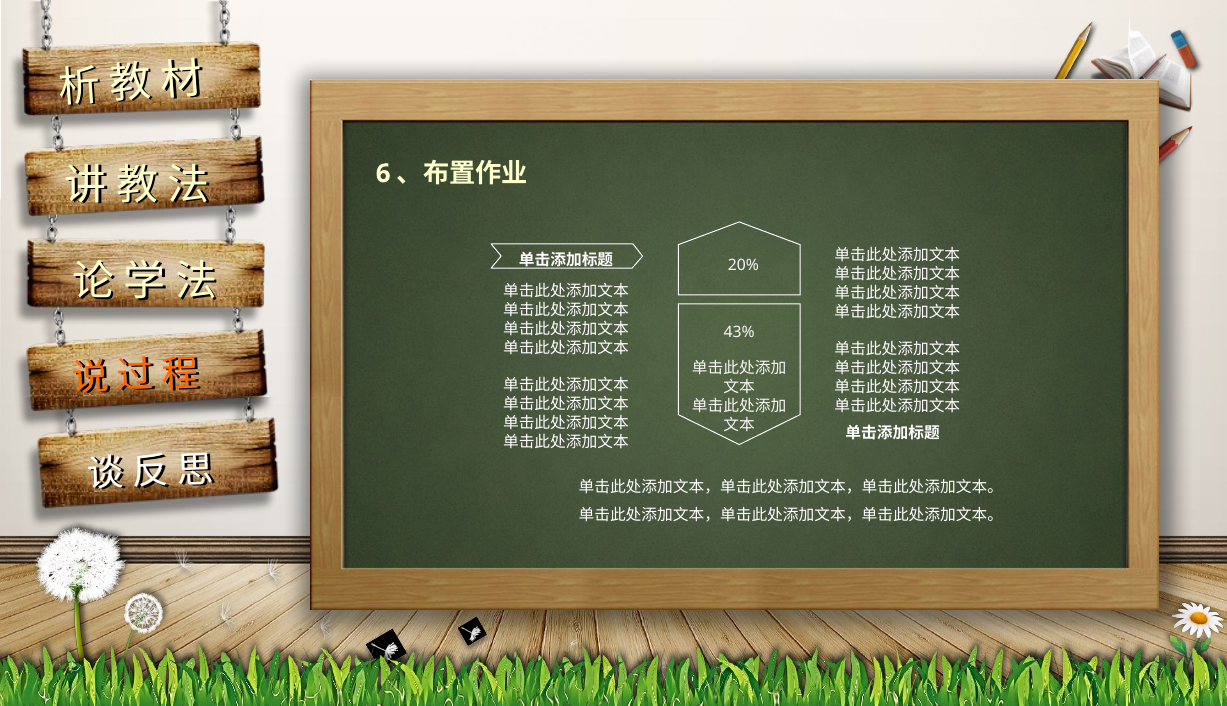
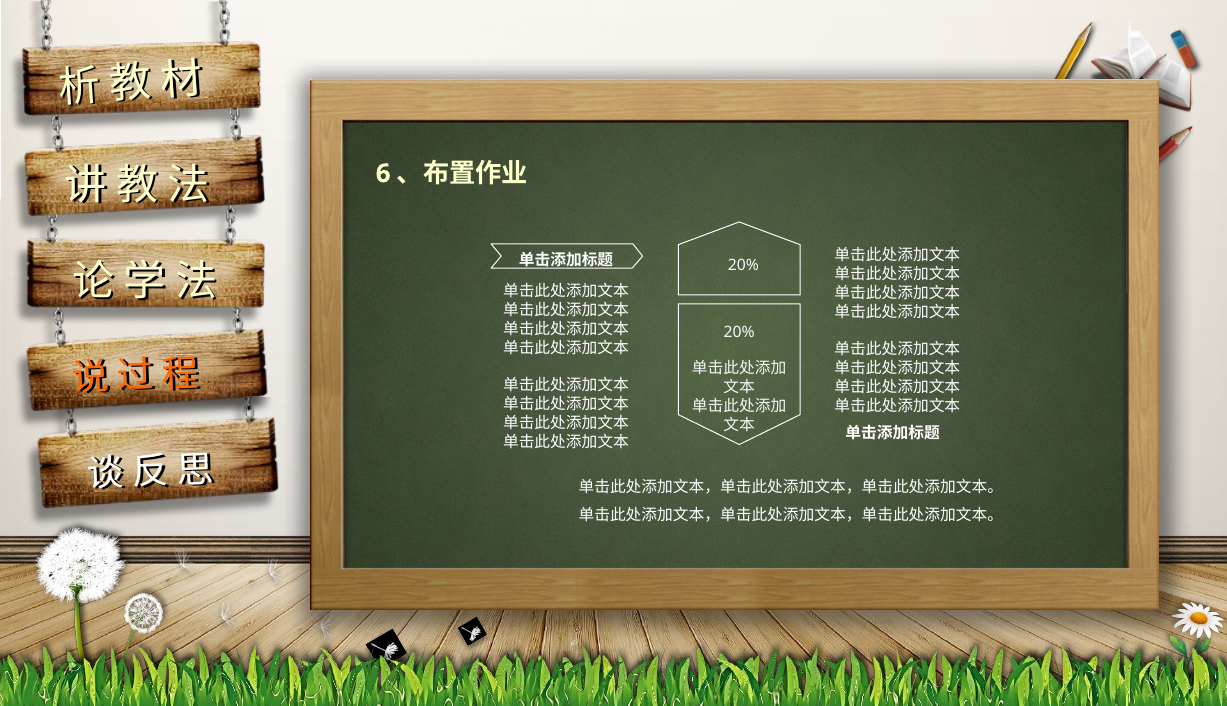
43% at (739, 333): 43% -> 20%
